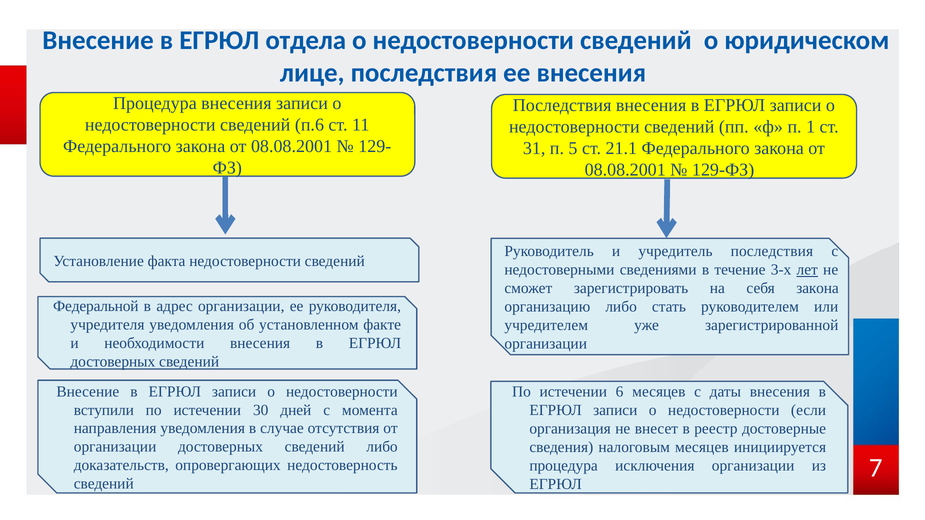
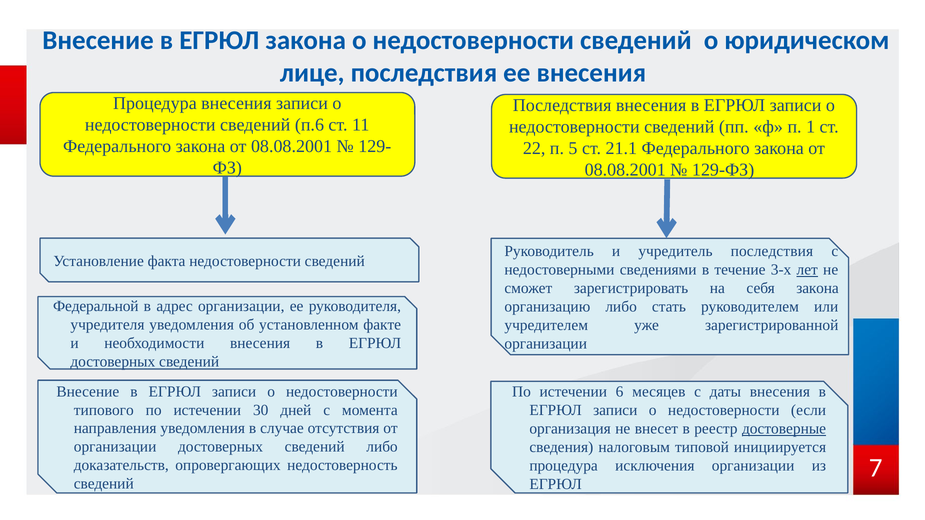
ЕГРЮЛ отдела: отдела -> закона
31: 31 -> 22
вступили: вступили -> типового
достоверные underline: none -> present
налоговым месяцев: месяцев -> типовой
